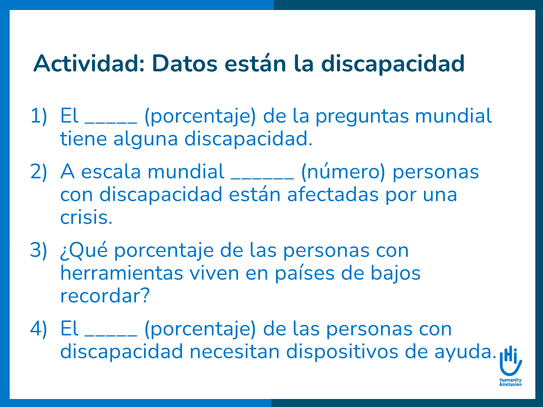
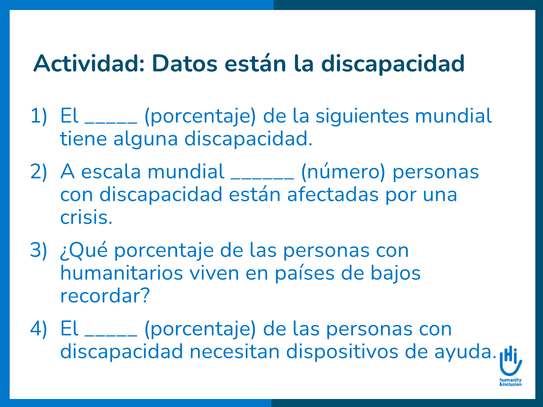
preguntas: preguntas -> siguientes
herramientas: herramientas -> humanitarios
